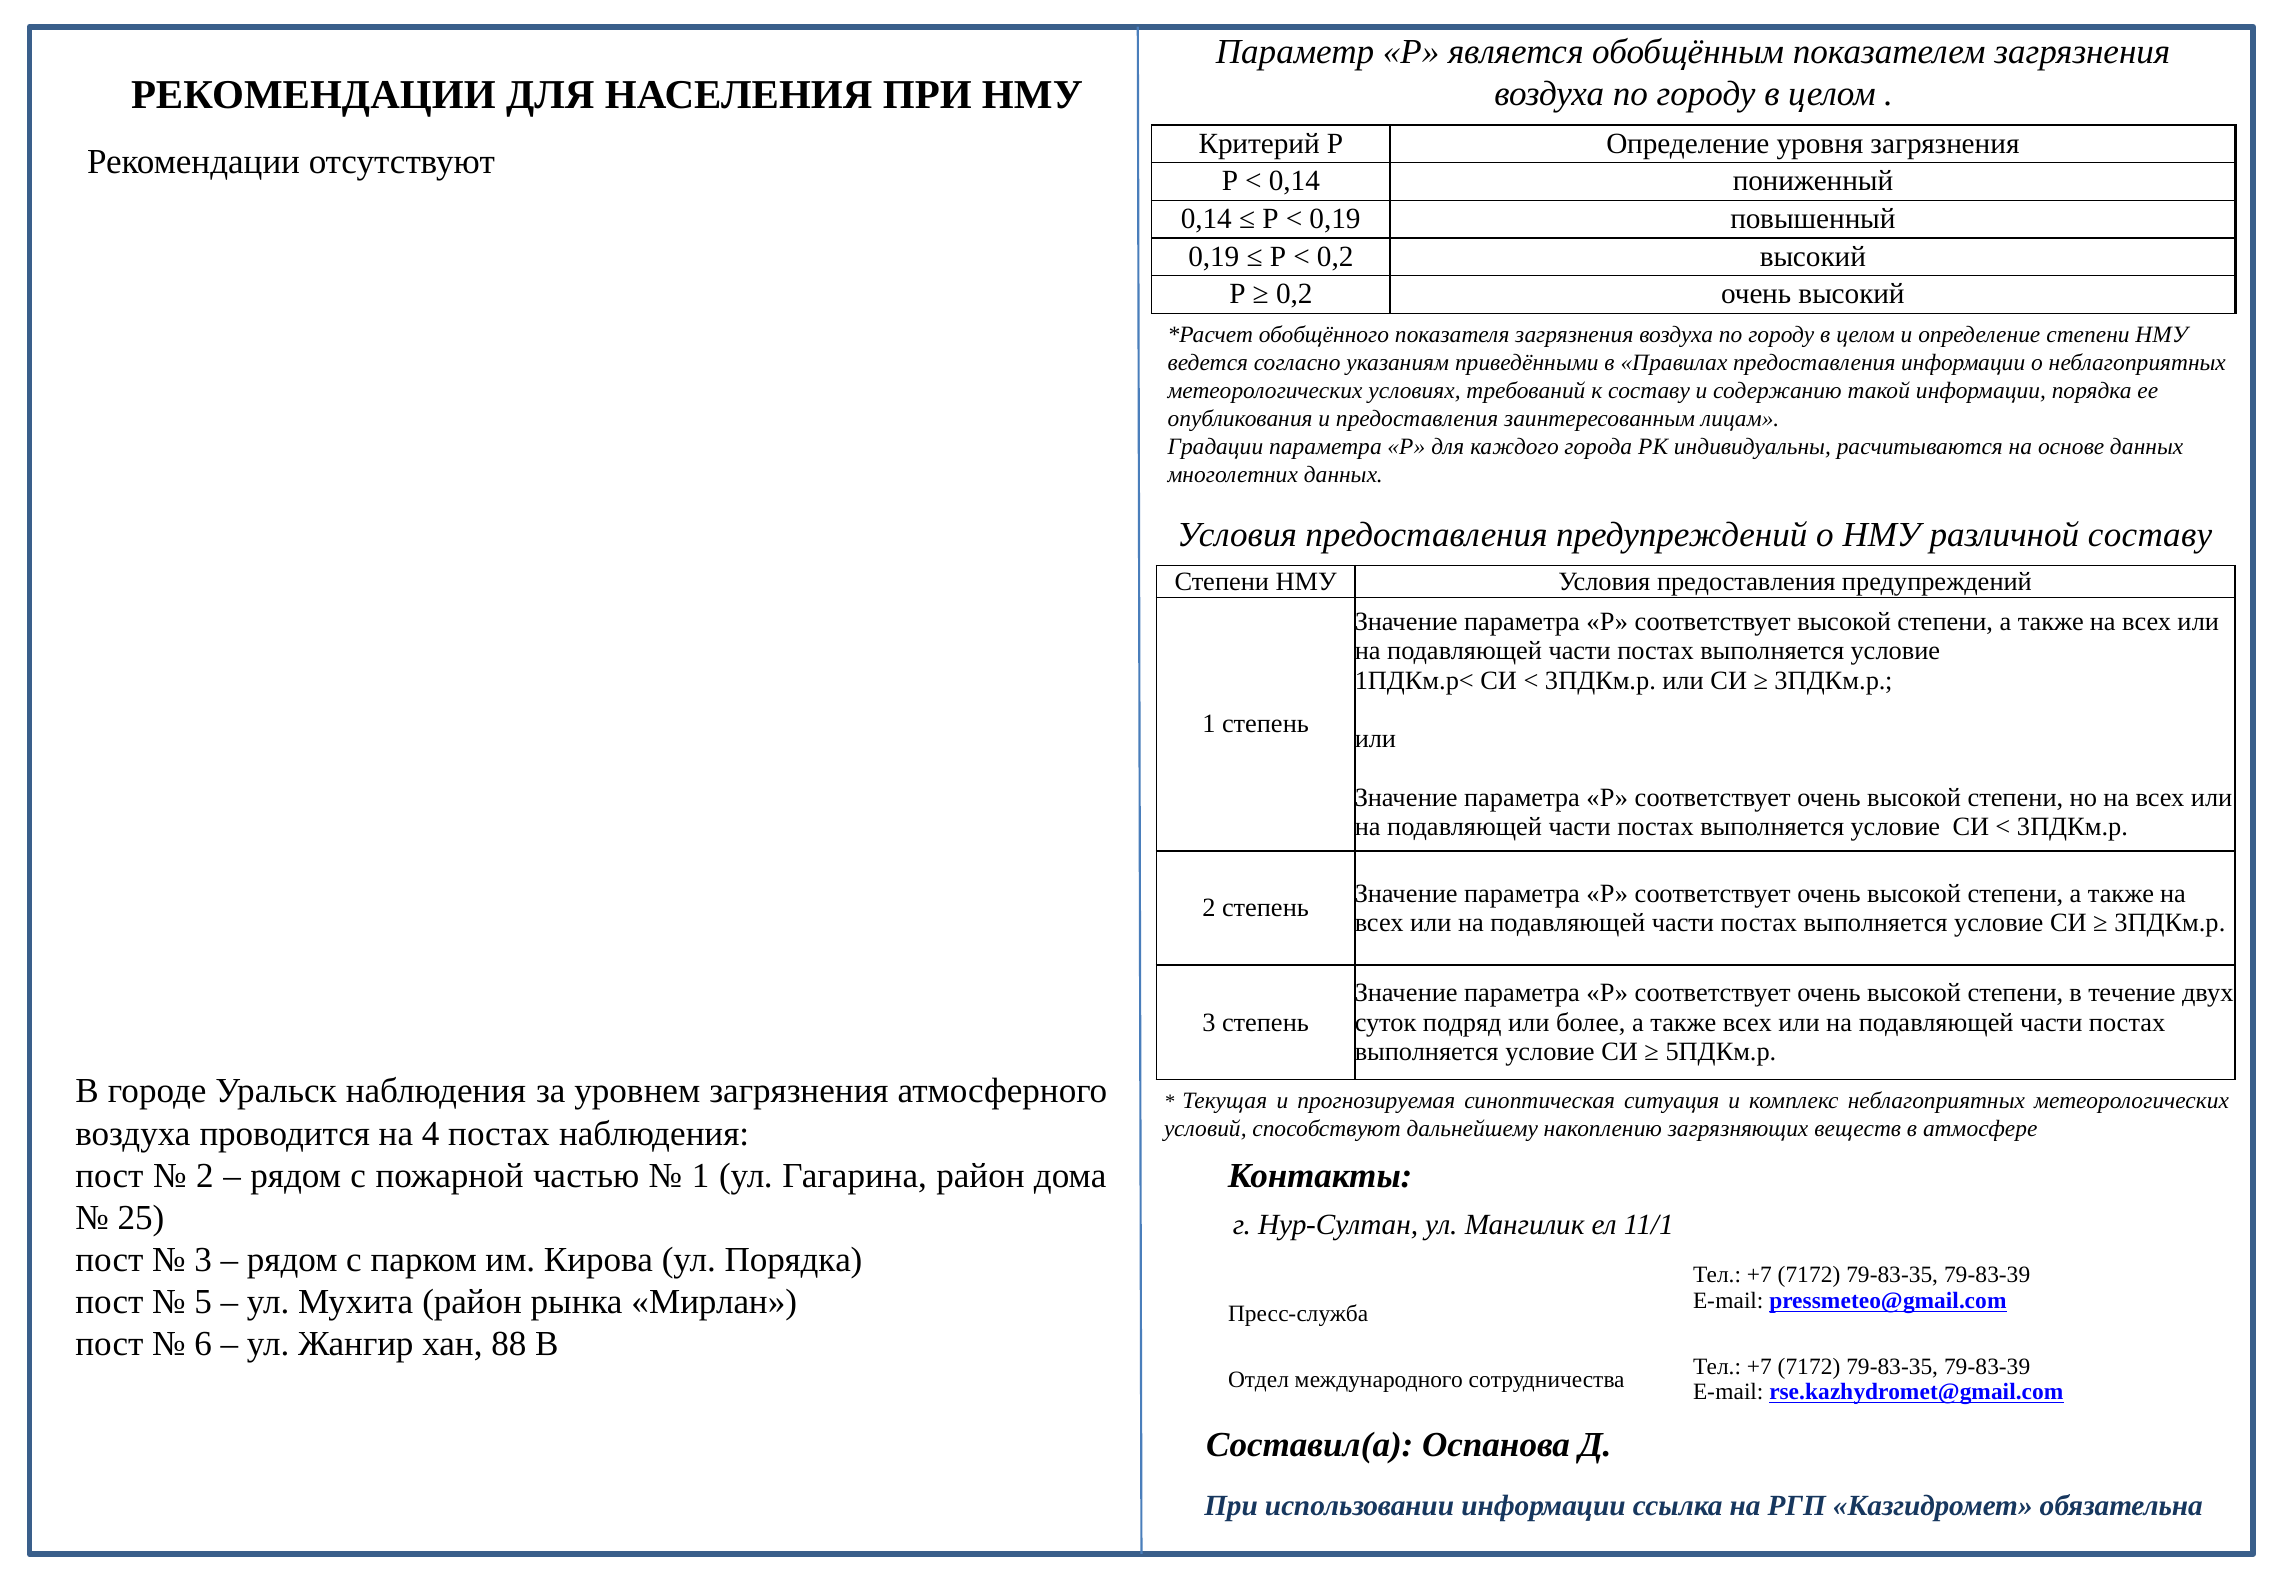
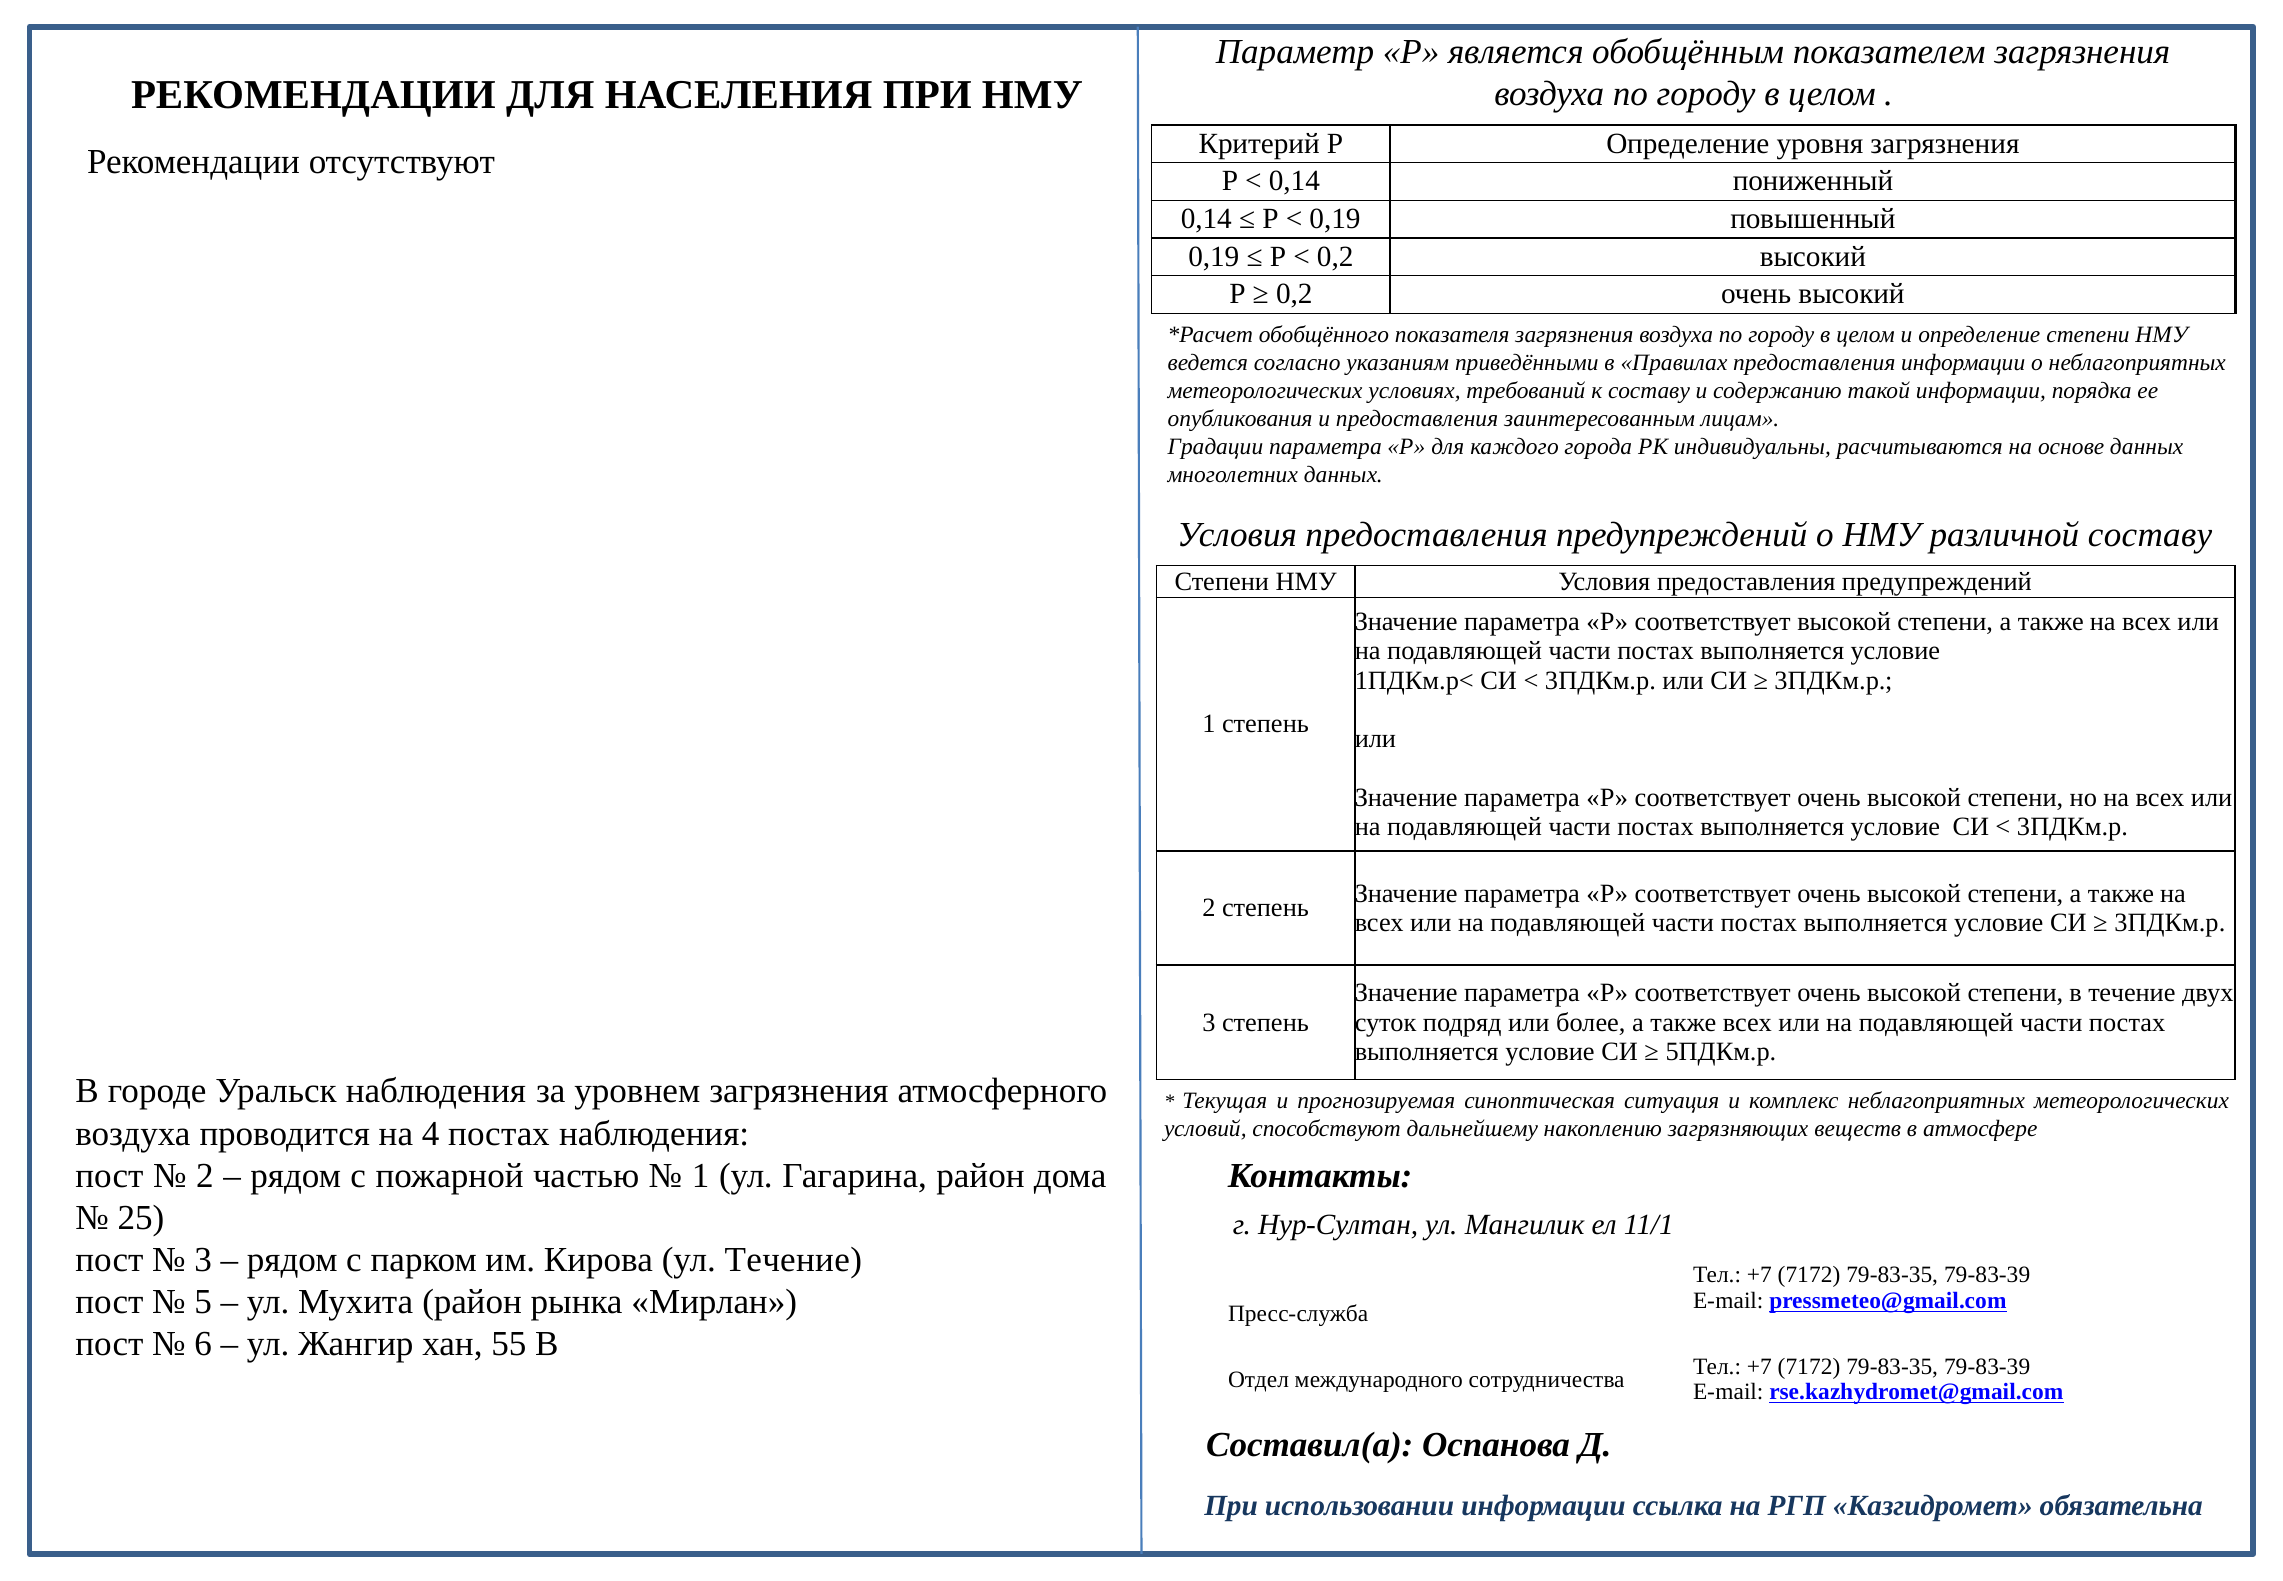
ул Порядка: Порядка -> Течение
88: 88 -> 55
